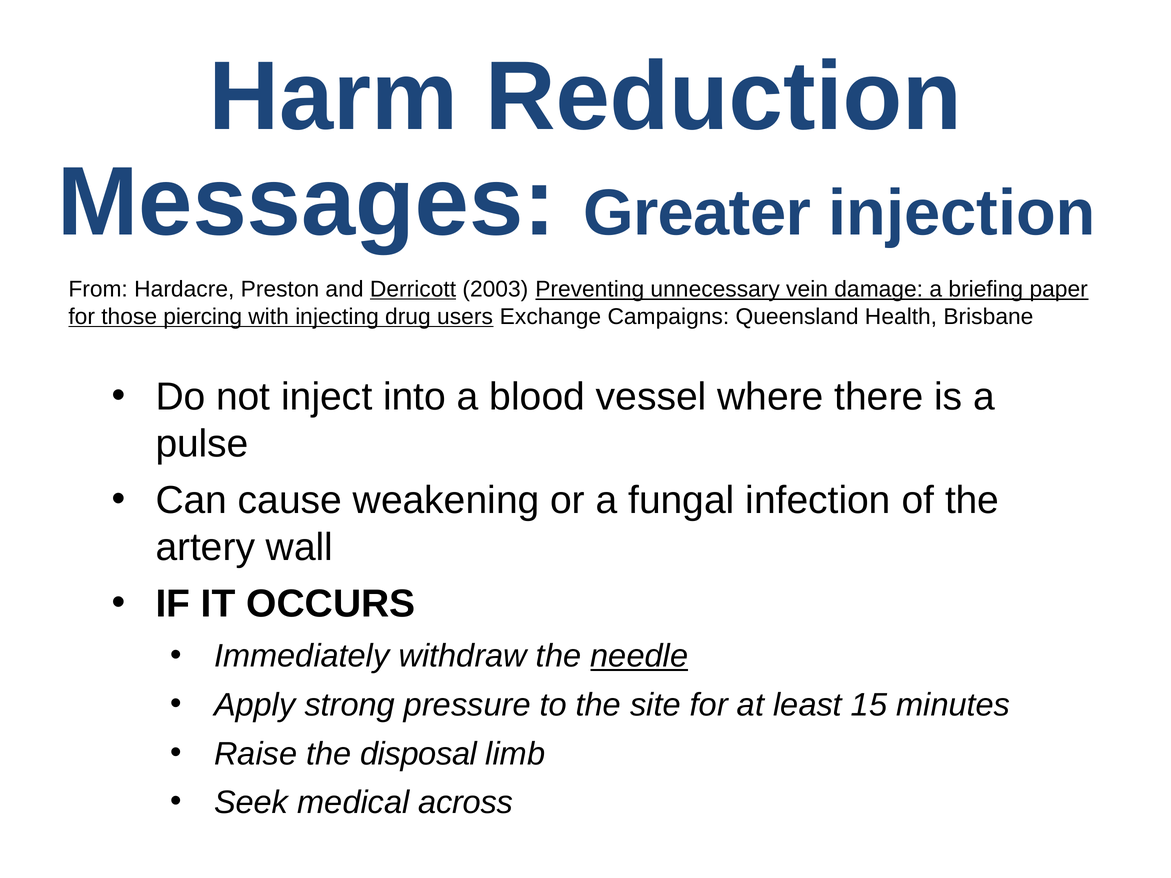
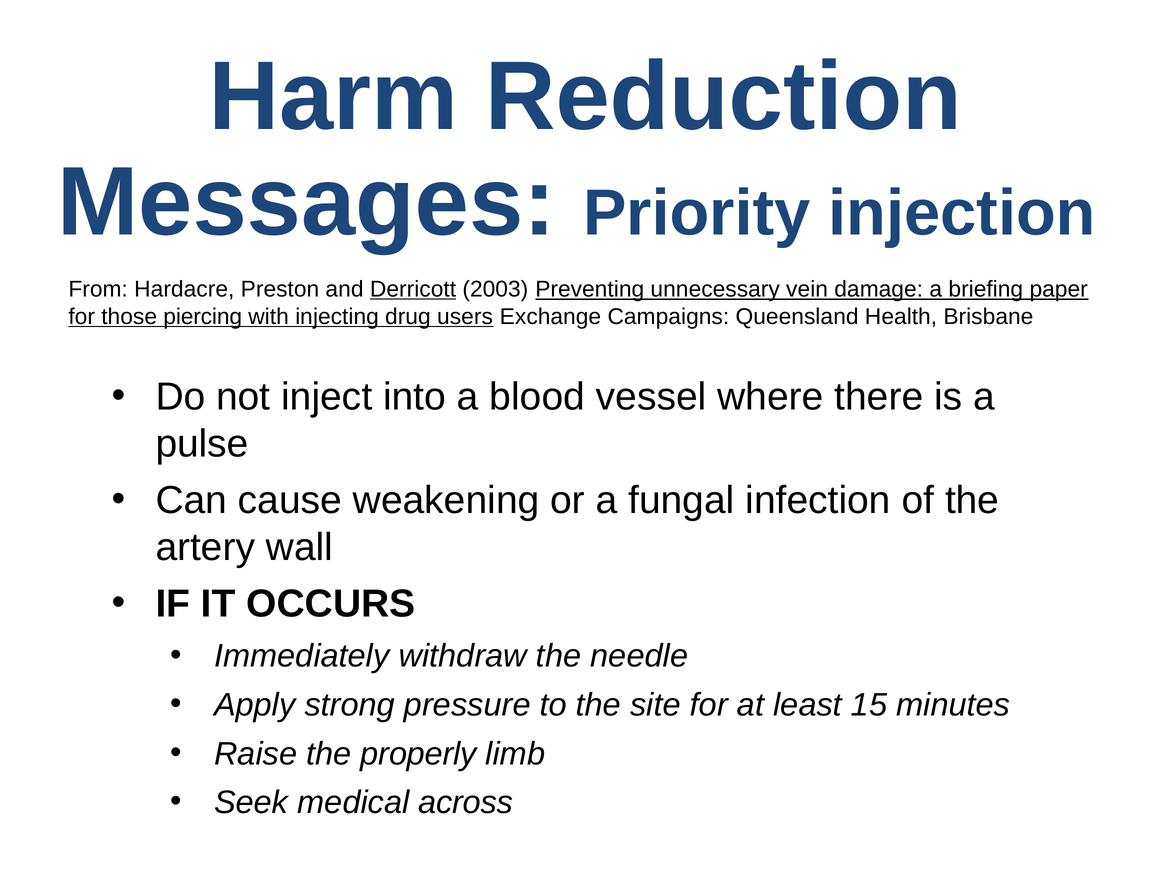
Greater: Greater -> Priority
needle underline: present -> none
disposal: disposal -> properly
